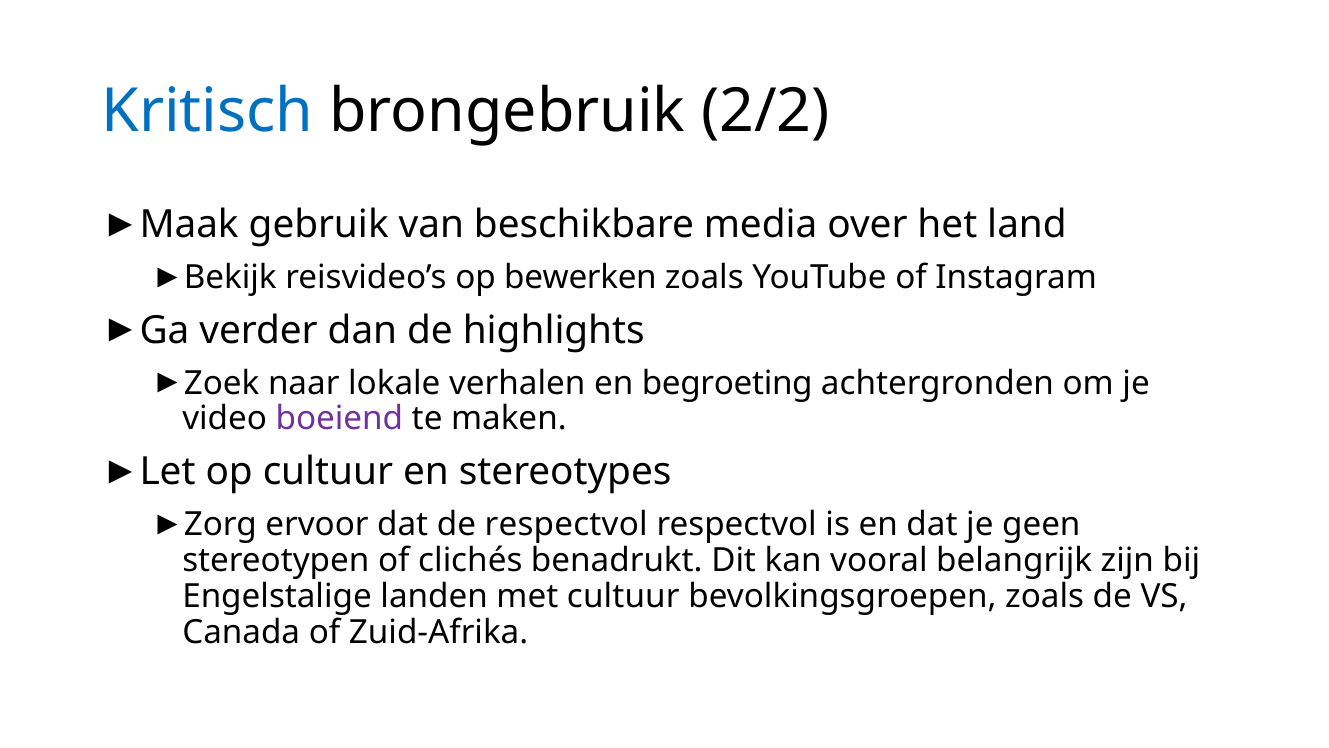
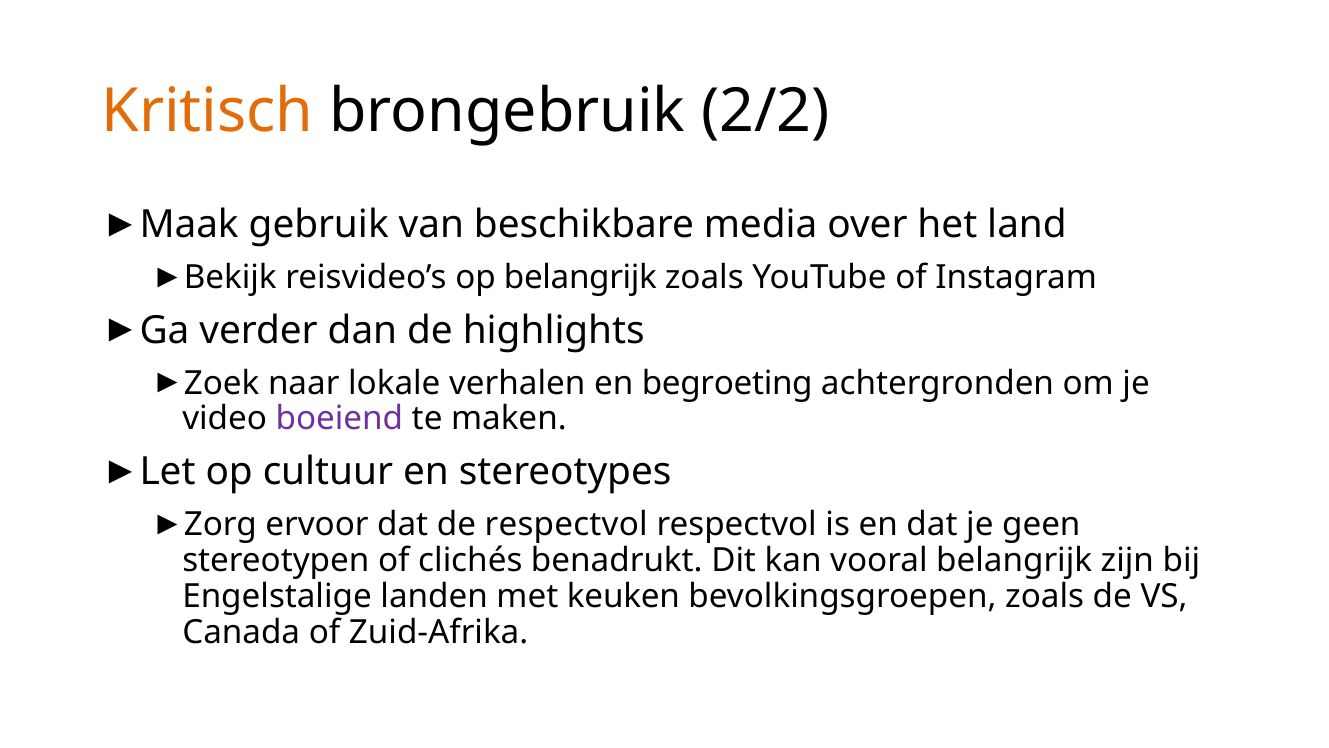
Kritisch colour: blue -> orange
op bewerken: bewerken -> belangrijk
met cultuur: cultuur -> keuken
